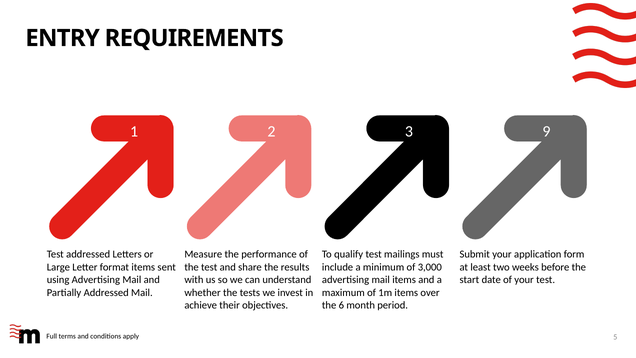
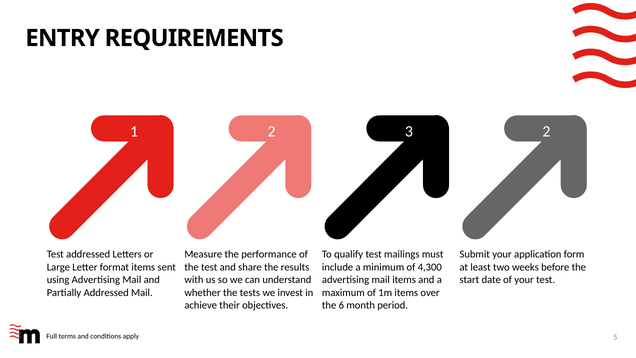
3 9: 9 -> 2
3,000: 3,000 -> 4,300
